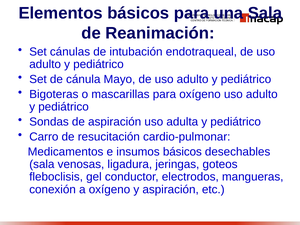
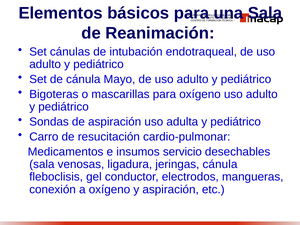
insumos básicos: básicos -> servicio
jeringas goteos: goteos -> cánula
